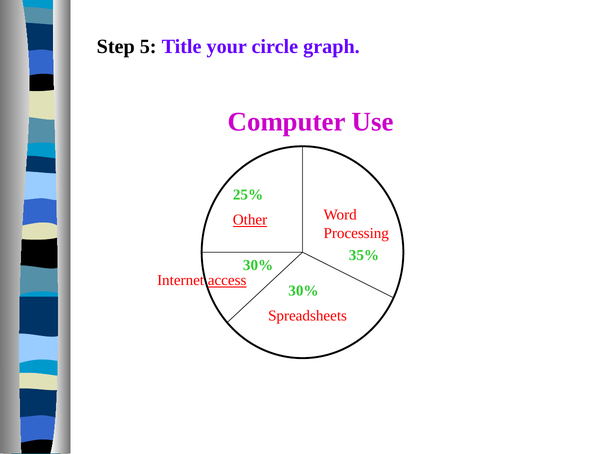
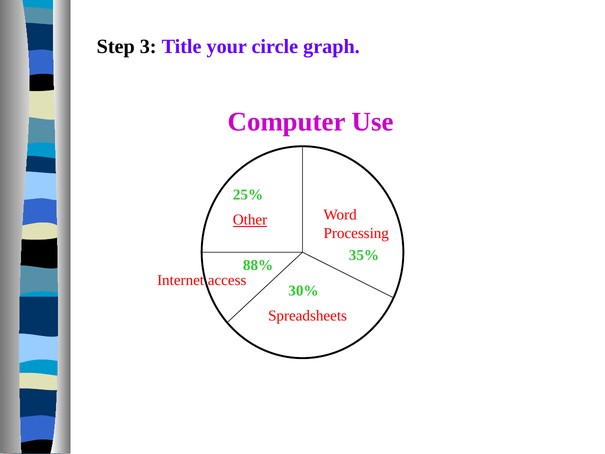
5: 5 -> 3
30% at (258, 265): 30% -> 88%
access underline: present -> none
